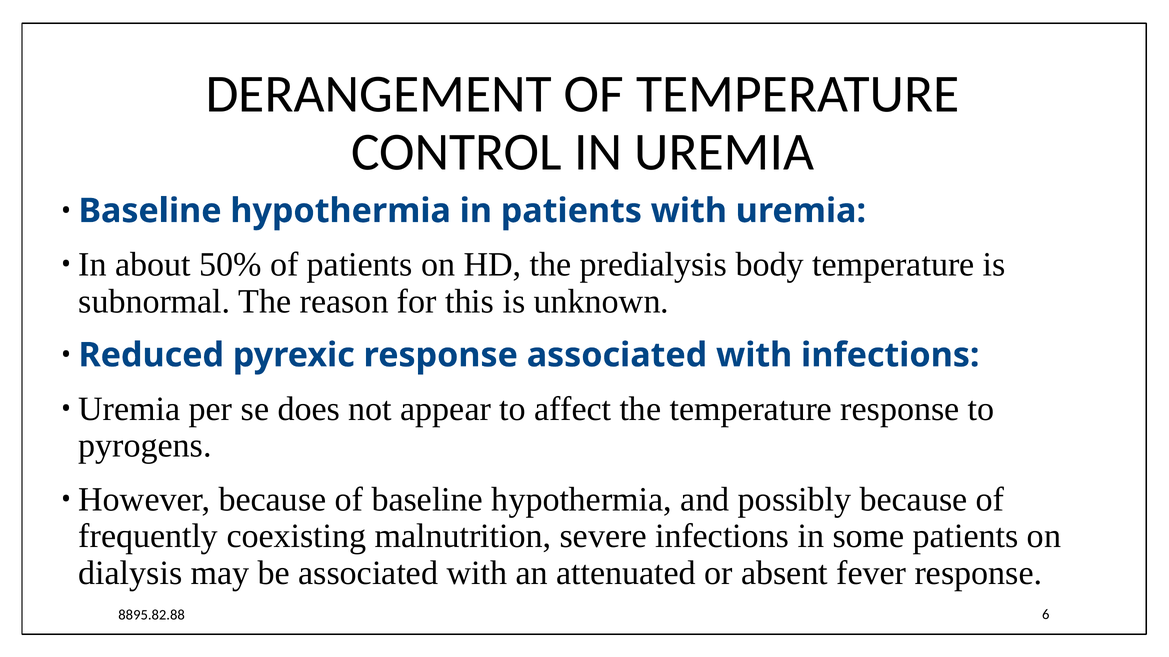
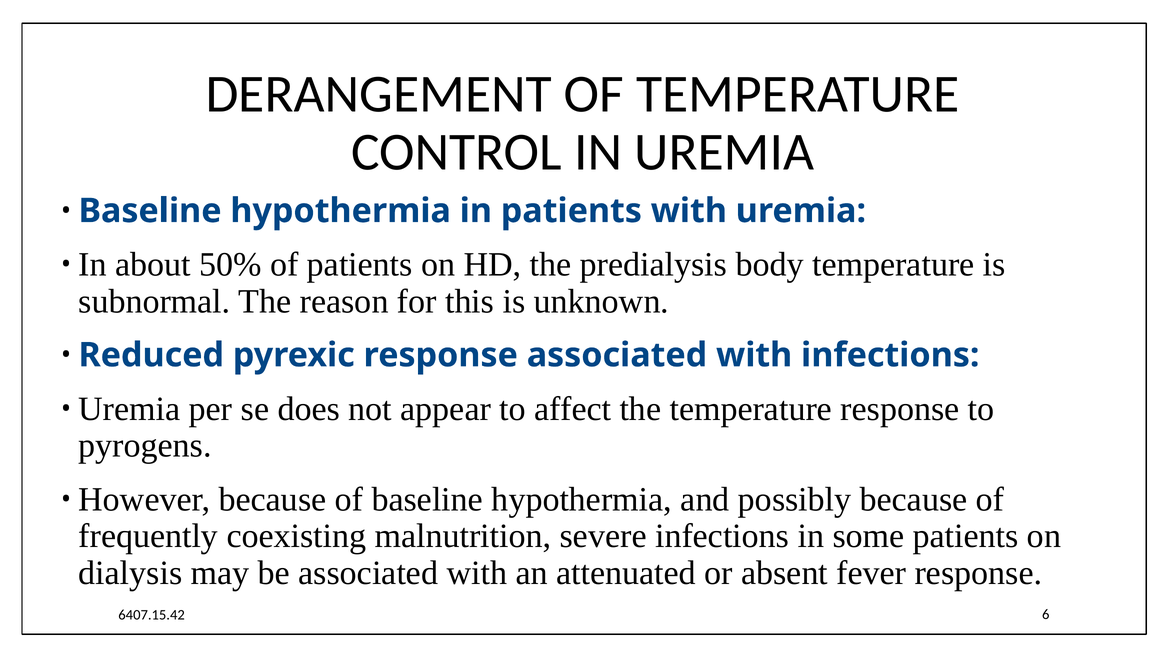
8895.82.88: 8895.82.88 -> 6407.15.42
